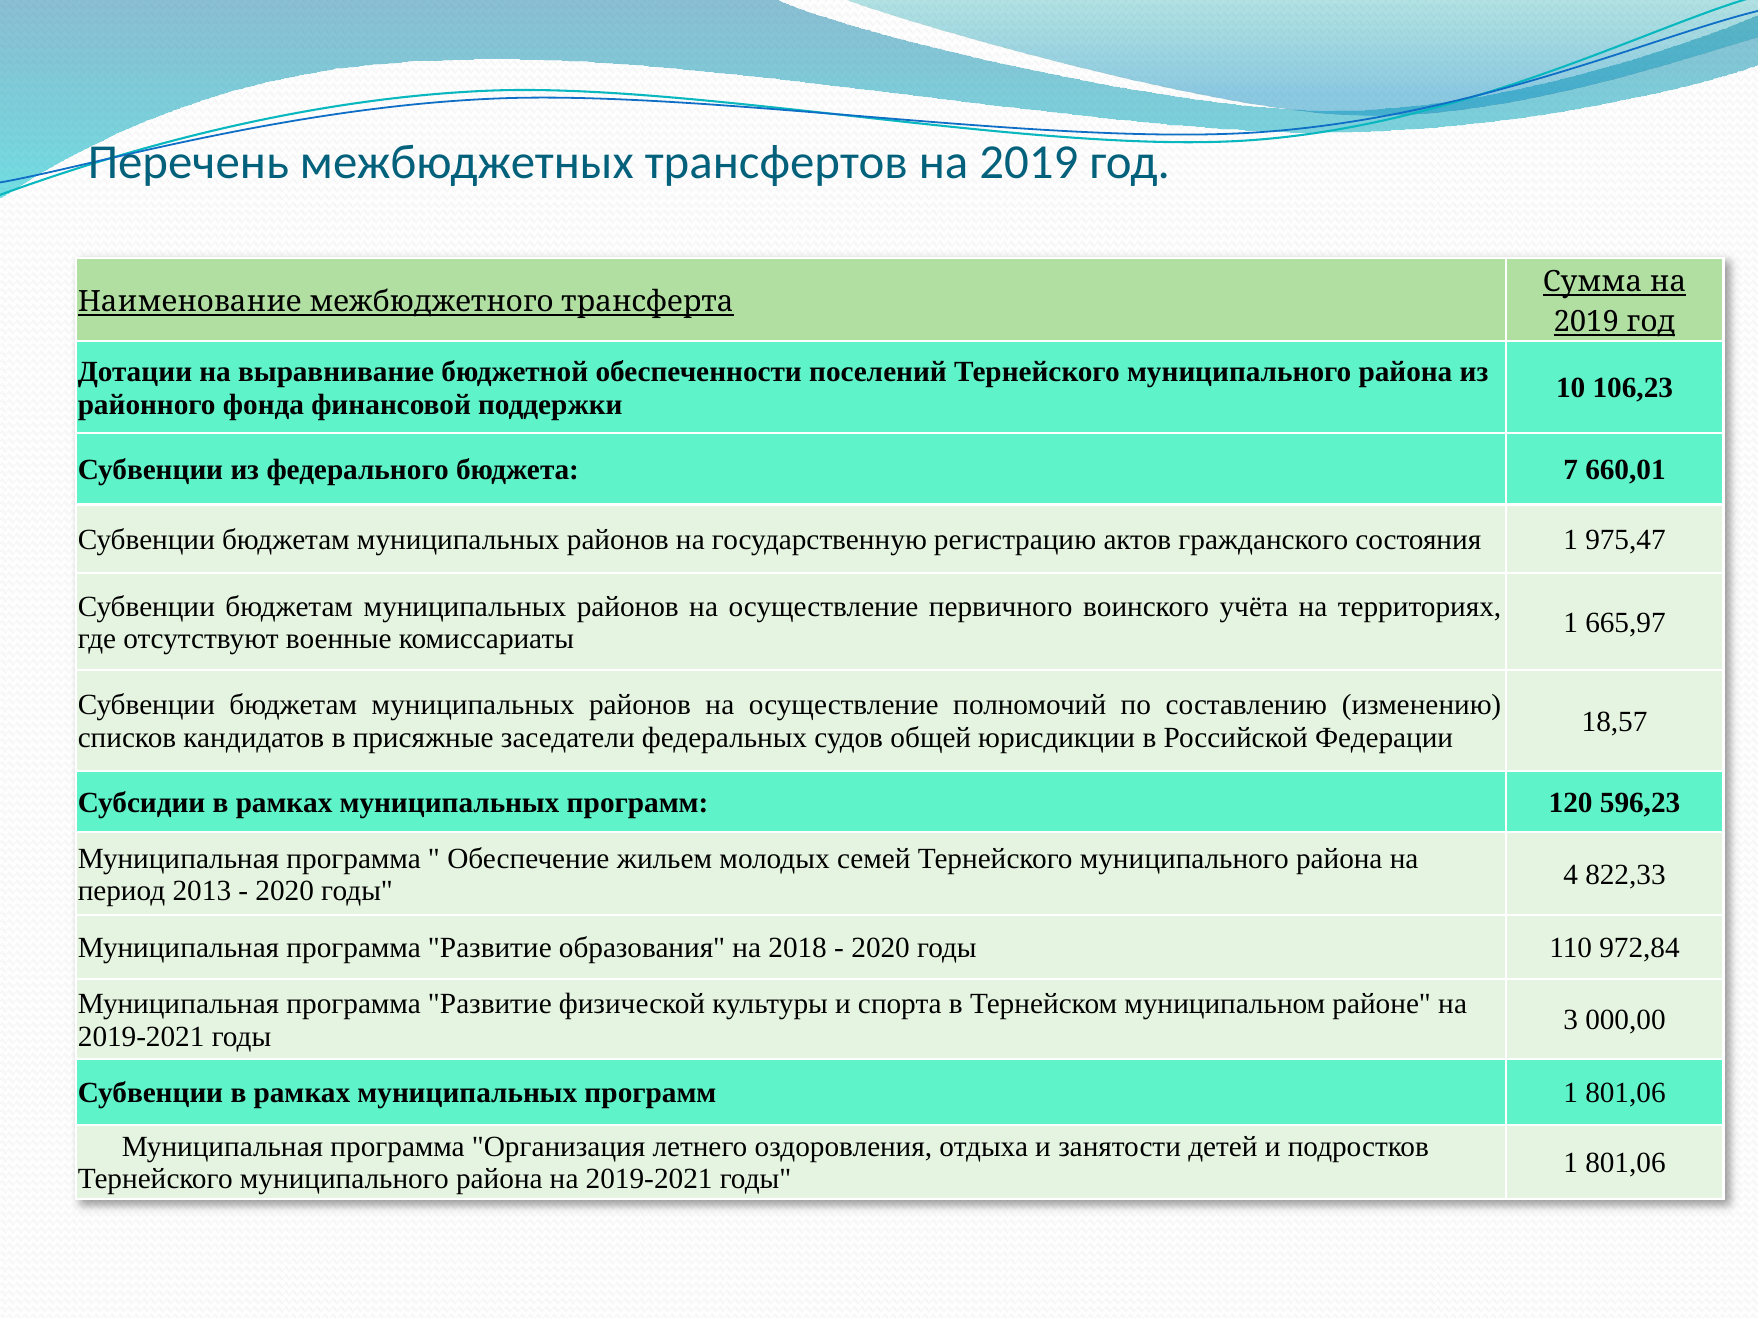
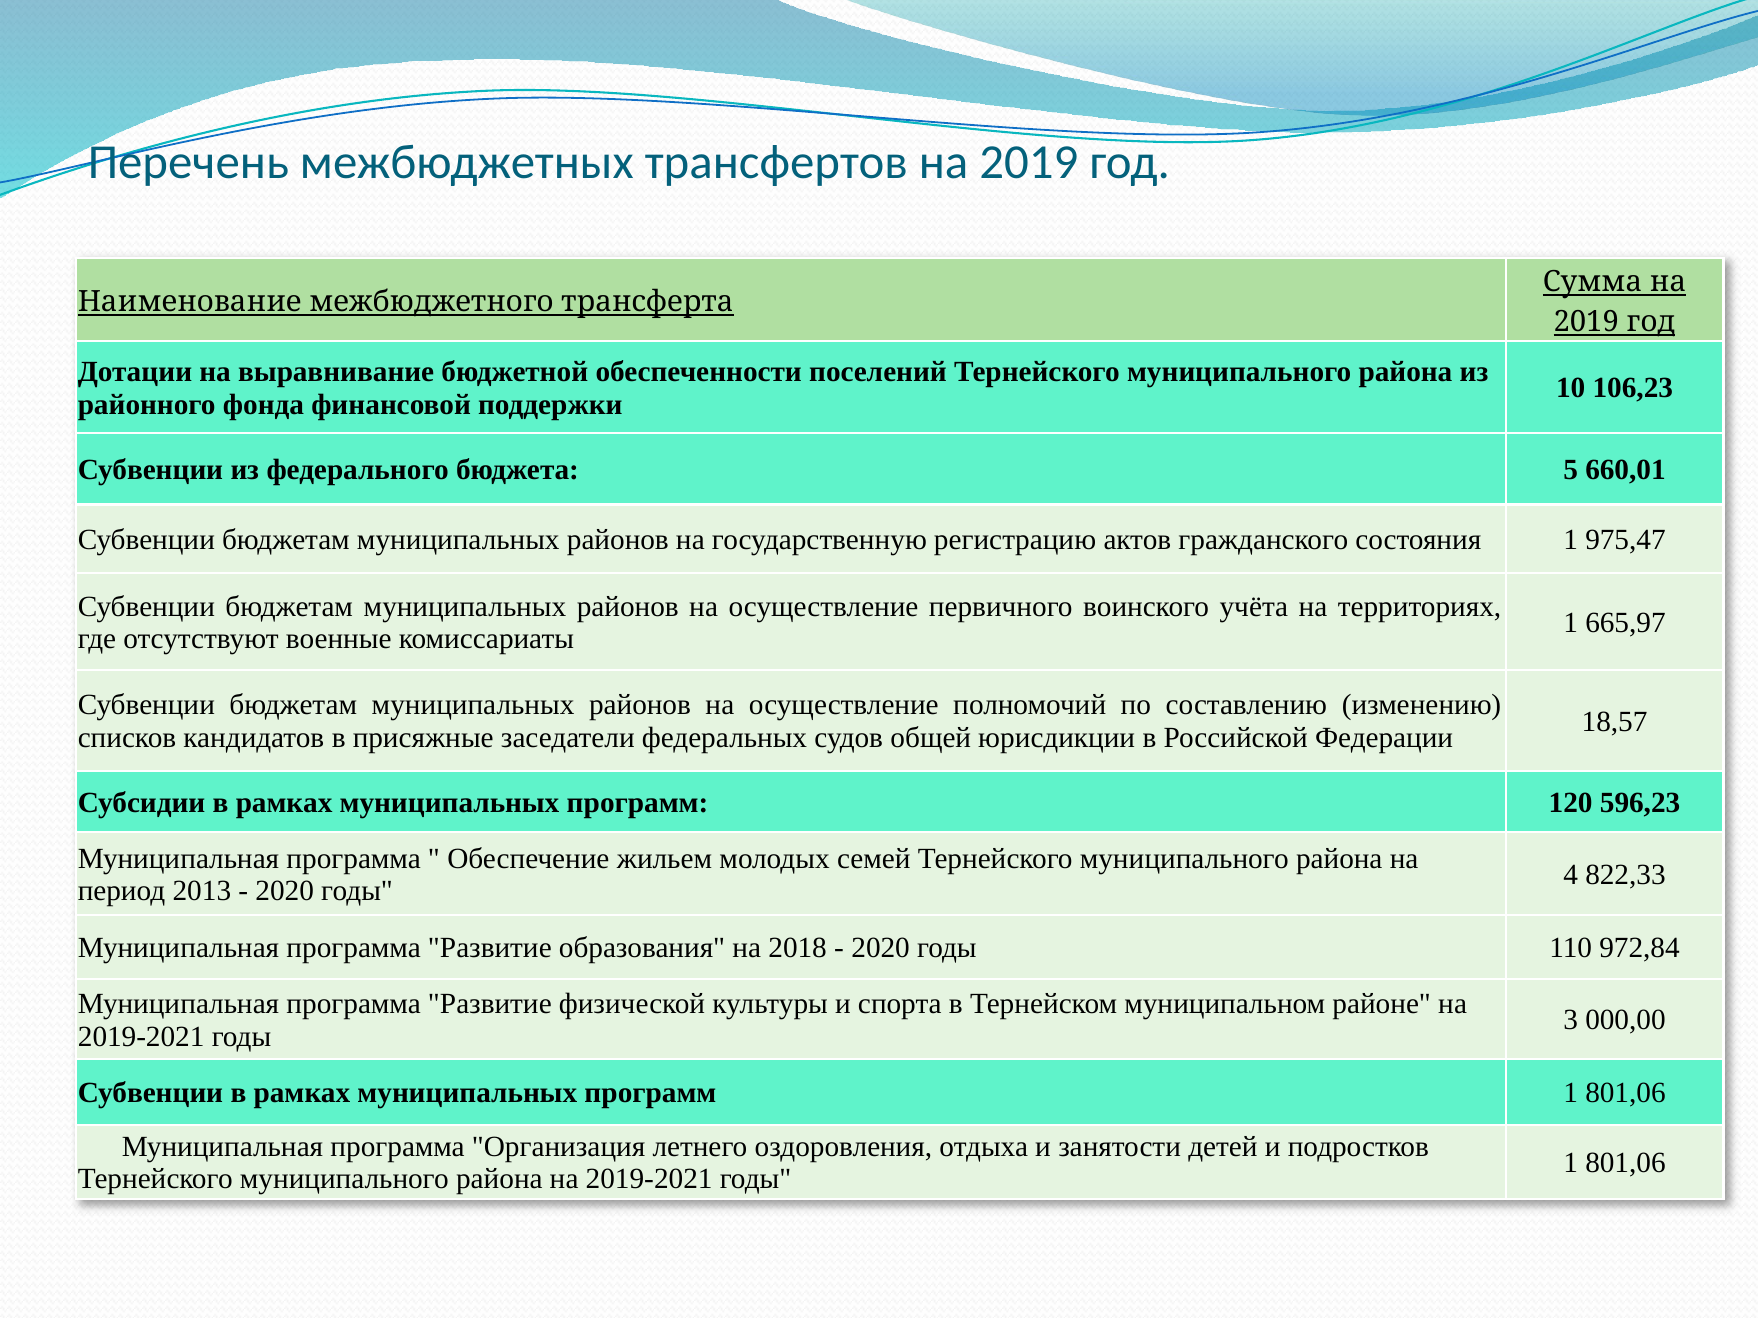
7: 7 -> 5
